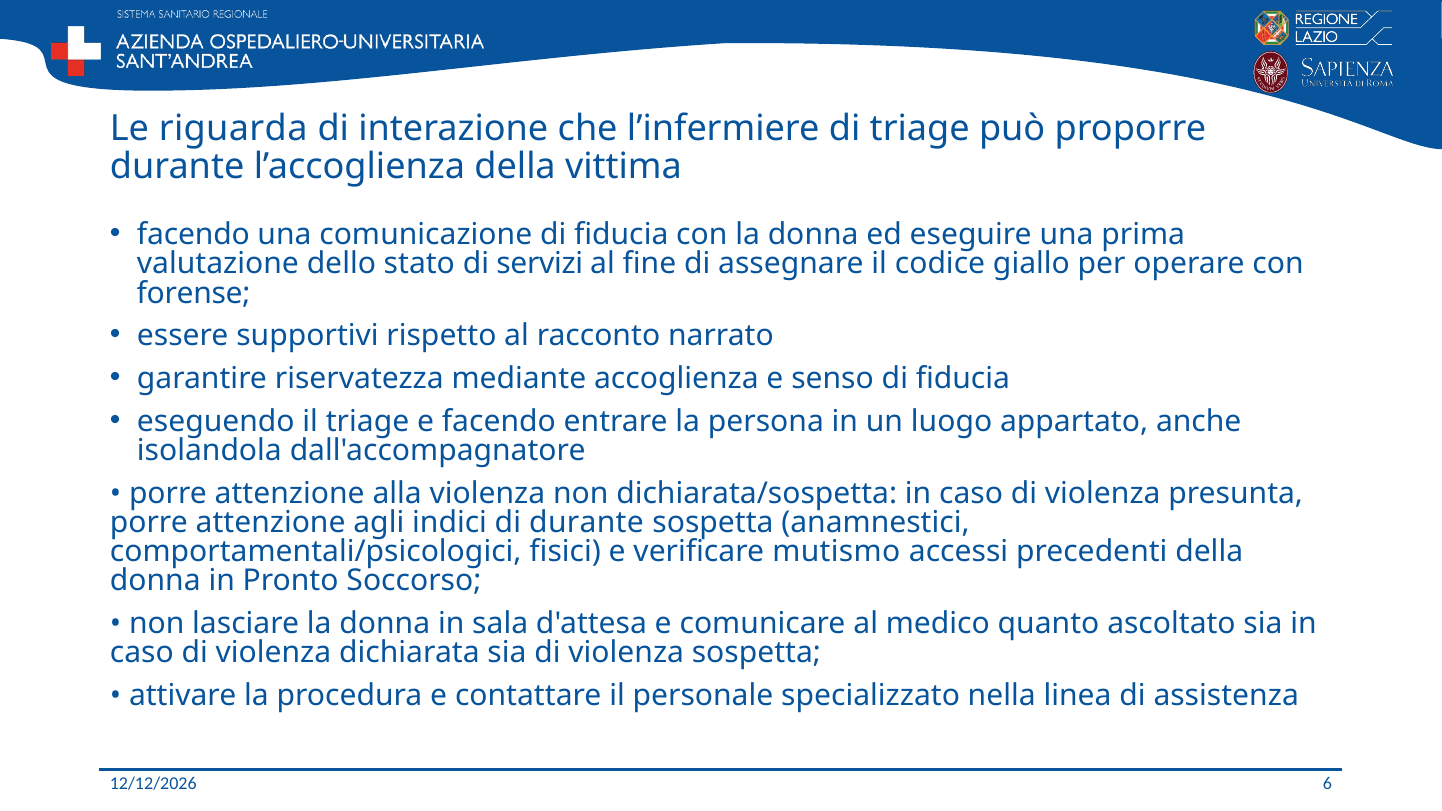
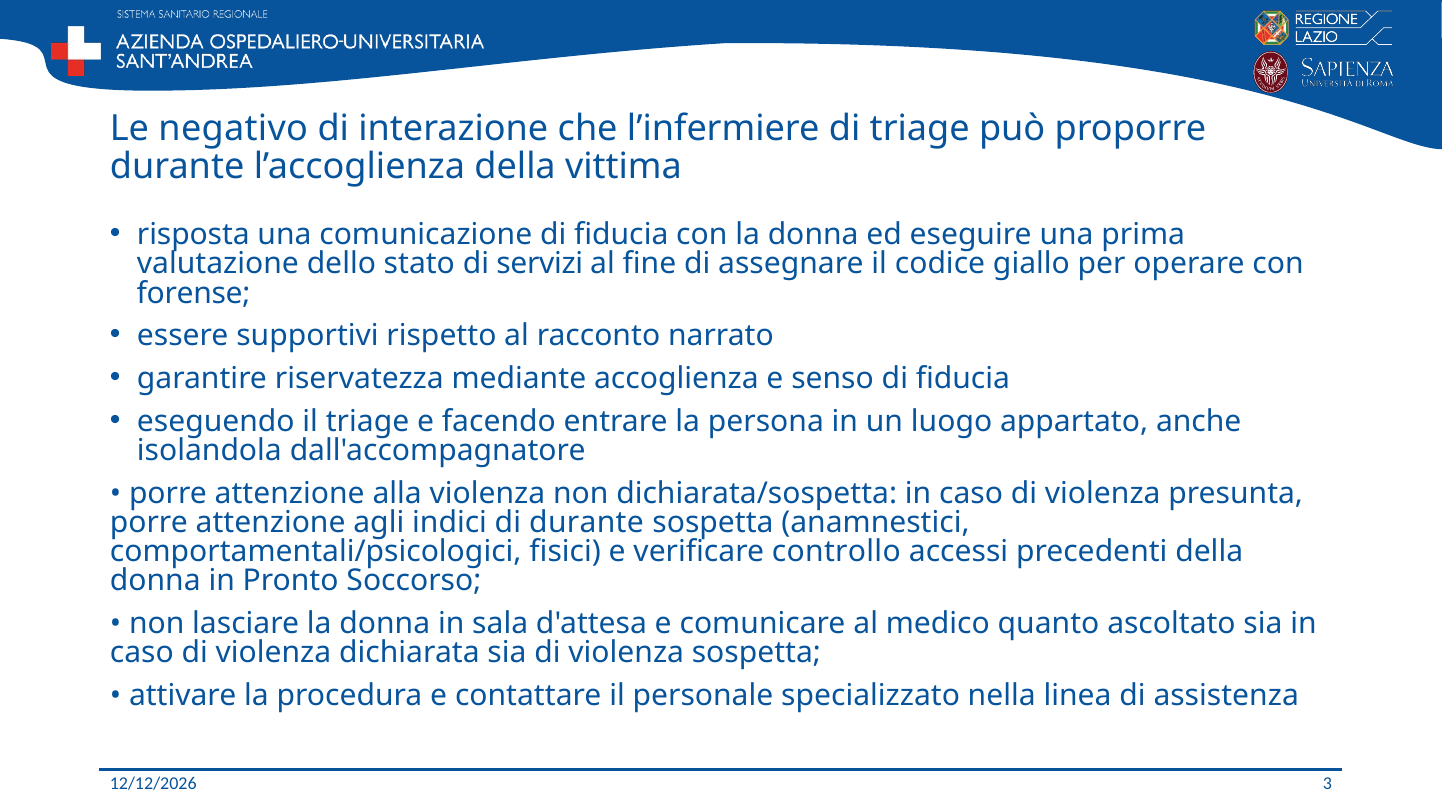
riguarda: riguarda -> negativo
facendo at (193, 235): facendo -> risposta
mutismo: mutismo -> controllo
6: 6 -> 3
